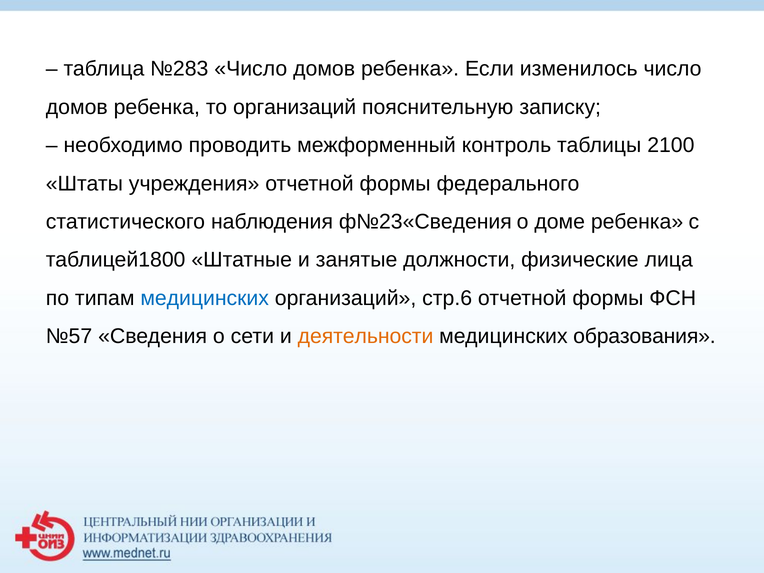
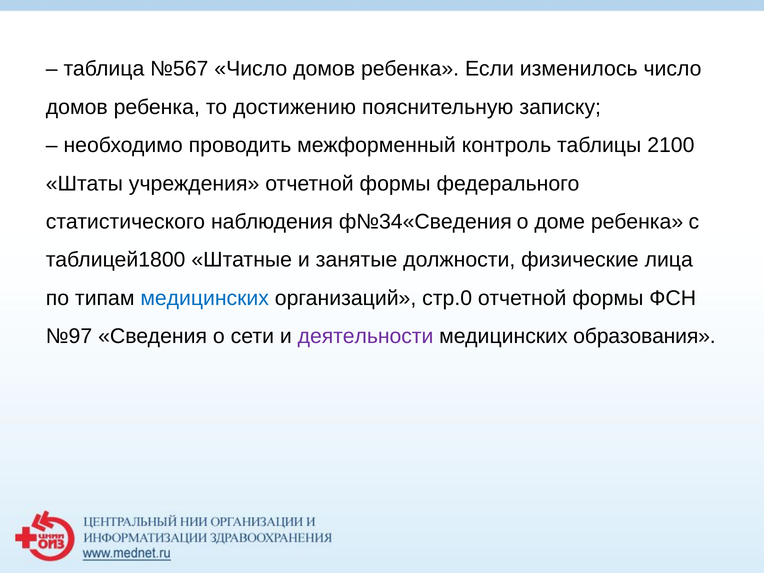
№283: №283 -> №567
то организаций: организаций -> достижению
ф№23«Сведения: ф№23«Сведения -> ф№34«Сведения
стр.6: стр.6 -> стр.0
№57: №57 -> №97
деятельности colour: orange -> purple
